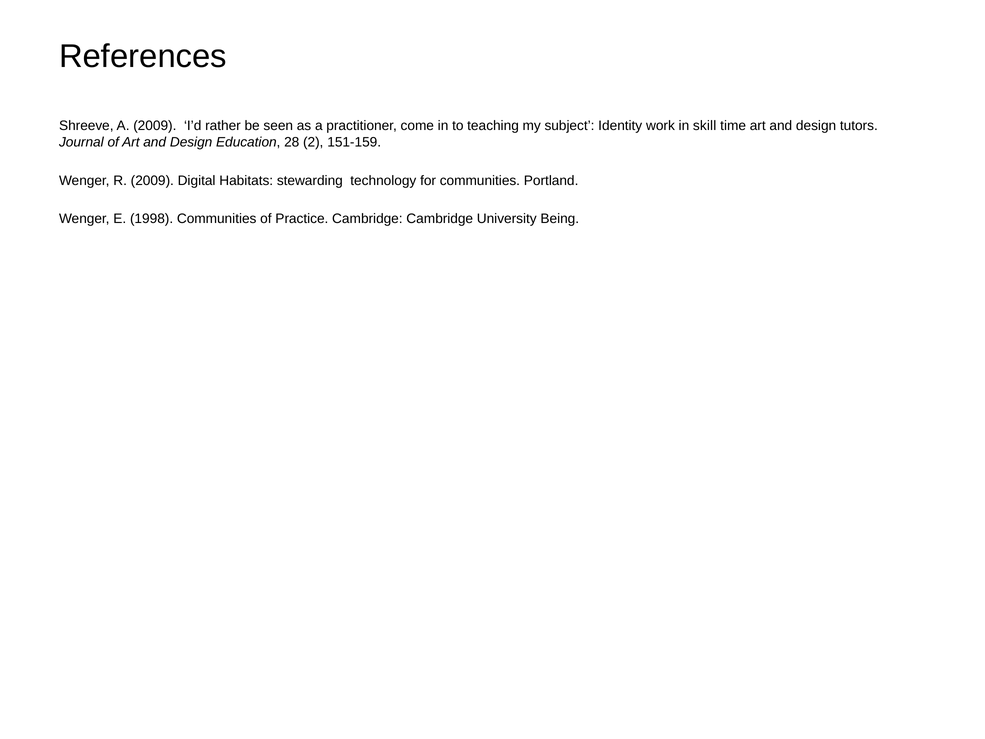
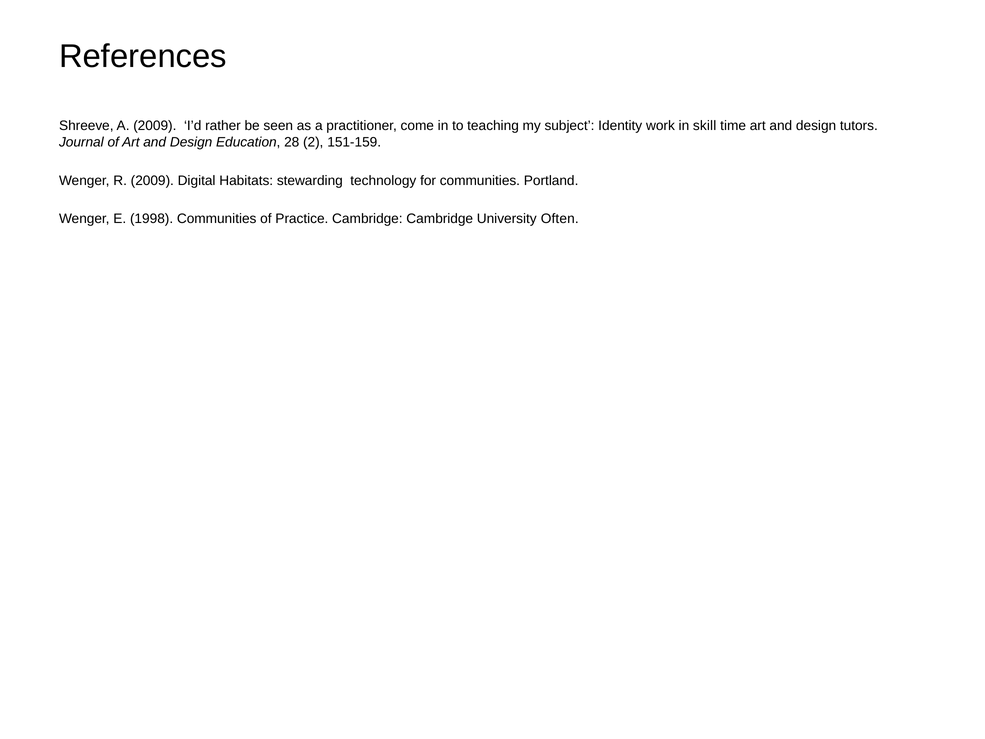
Being: Being -> Often
